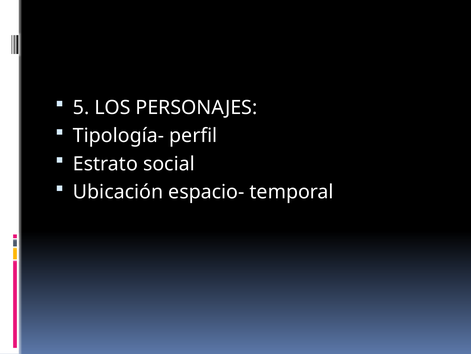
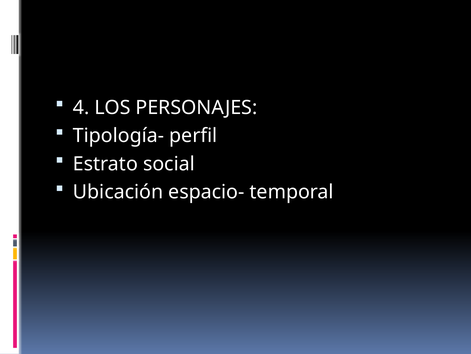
5: 5 -> 4
